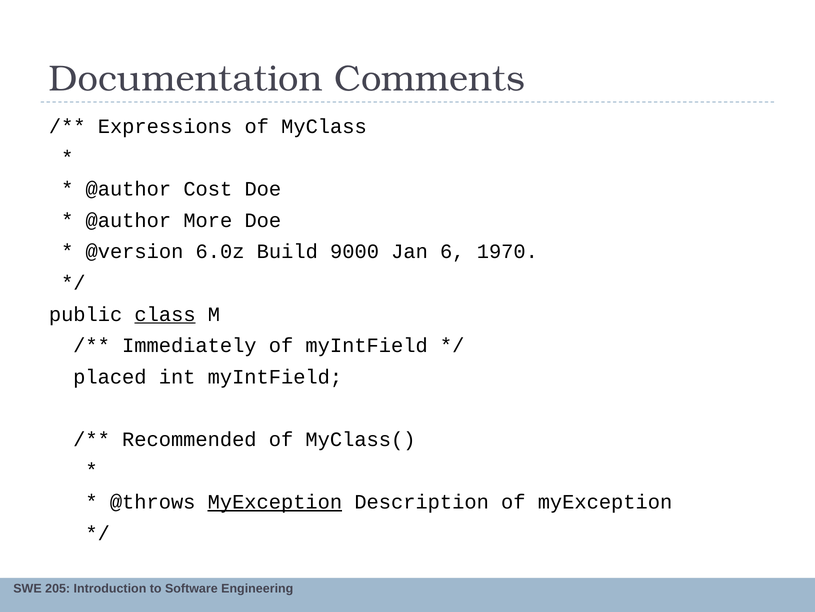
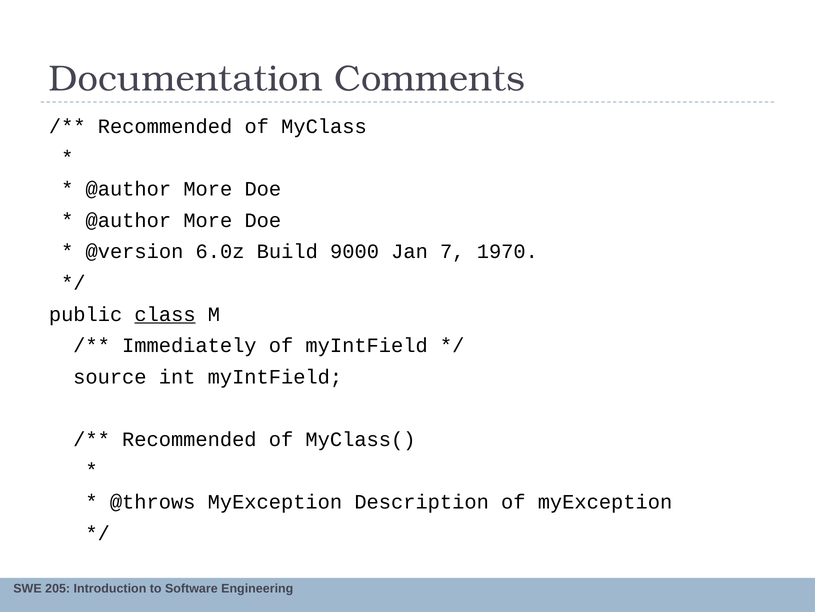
Expressions at (165, 126): Expressions -> Recommended
Cost at (208, 189): Cost -> More
6: 6 -> 7
placed: placed -> source
MyException at (275, 501) underline: present -> none
